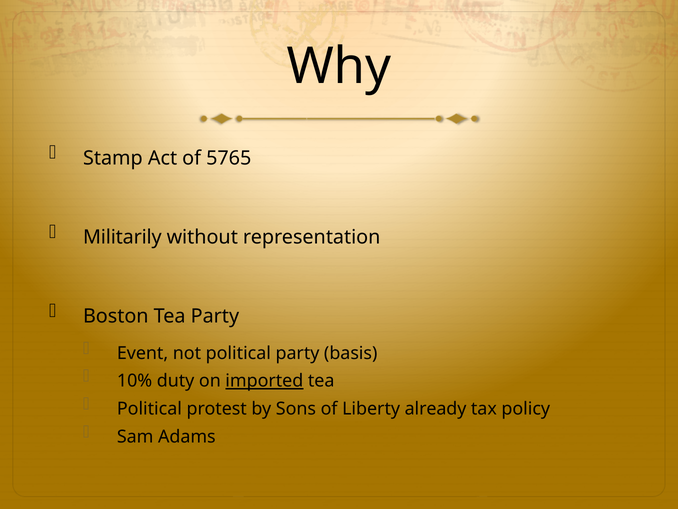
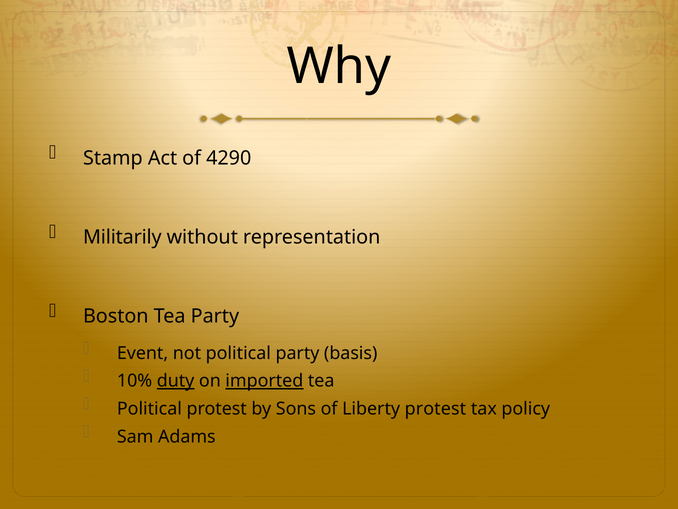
5765: 5765 -> 4290
duty underline: none -> present
Liberty already: already -> protest
